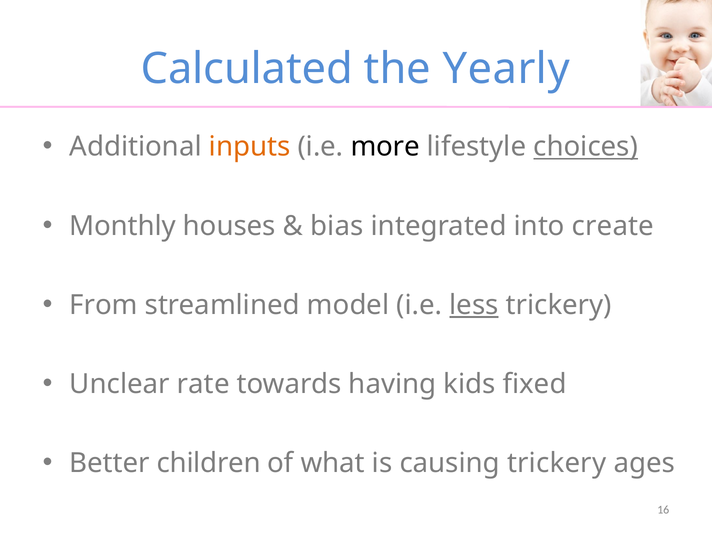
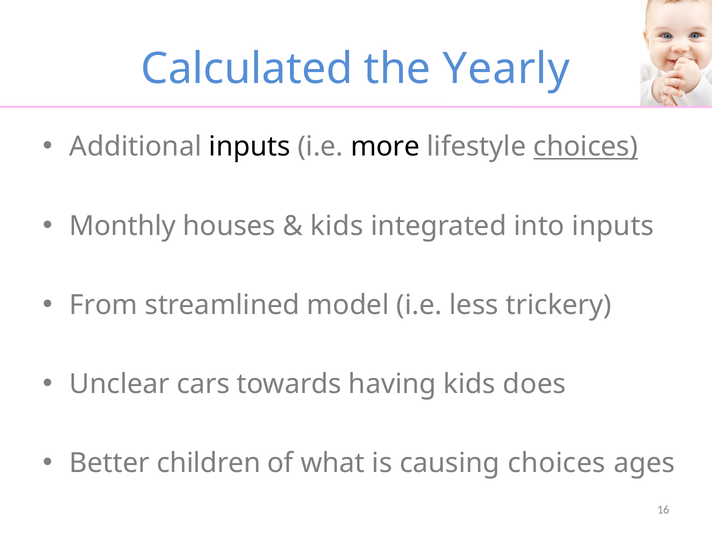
inputs at (250, 147) colour: orange -> black
bias at (337, 226): bias -> kids
into create: create -> inputs
less underline: present -> none
rate: rate -> cars
fixed: fixed -> does
causing trickery: trickery -> choices
